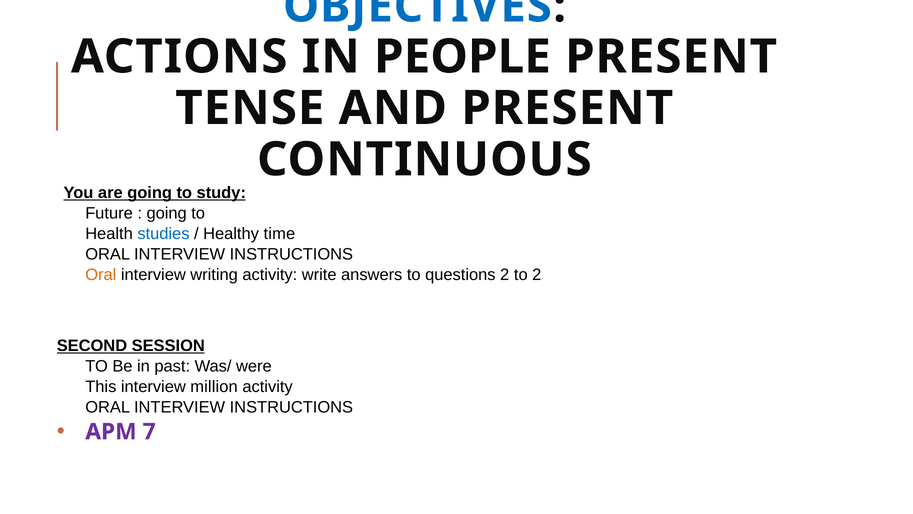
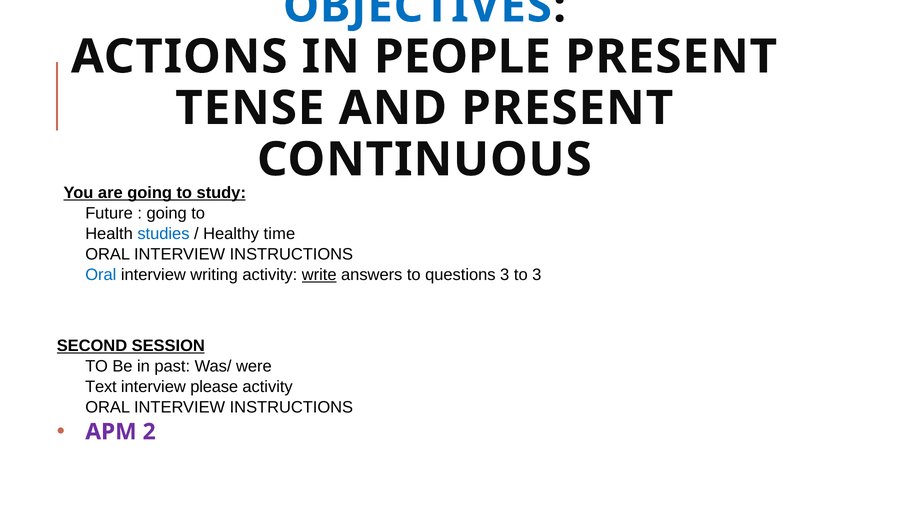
Oral at (101, 274) colour: orange -> blue
write underline: none -> present
questions 2: 2 -> 3
to 2: 2 -> 3
This: This -> Text
million: million -> please
7: 7 -> 2
